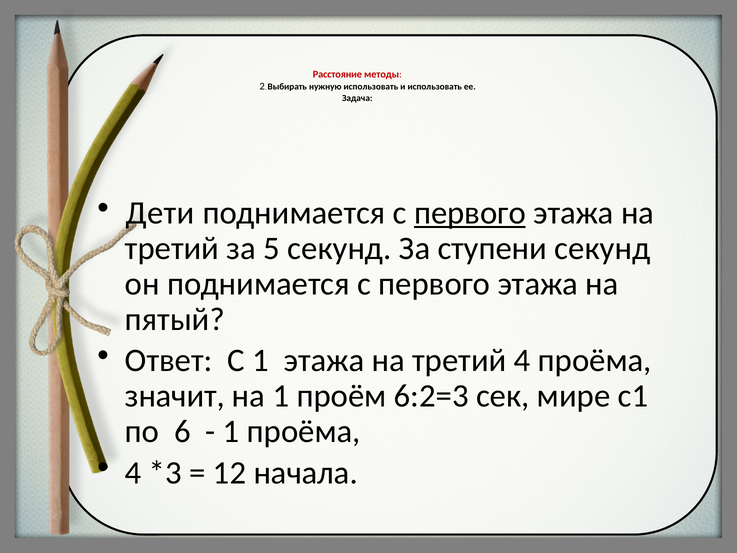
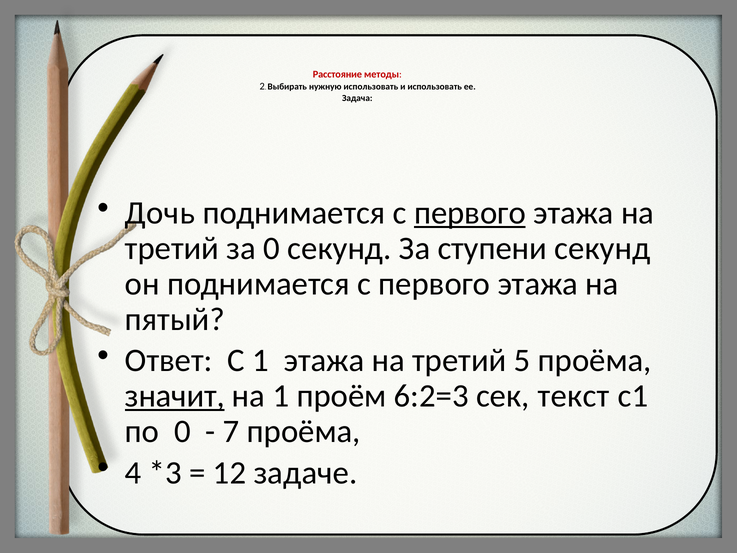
Дети: Дети -> Дочь
за 5: 5 -> 0
третий 4: 4 -> 5
значит underline: none -> present
мире: мире -> текст
по 6: 6 -> 0
1 at (231, 431): 1 -> 7
начала: начала -> задаче
